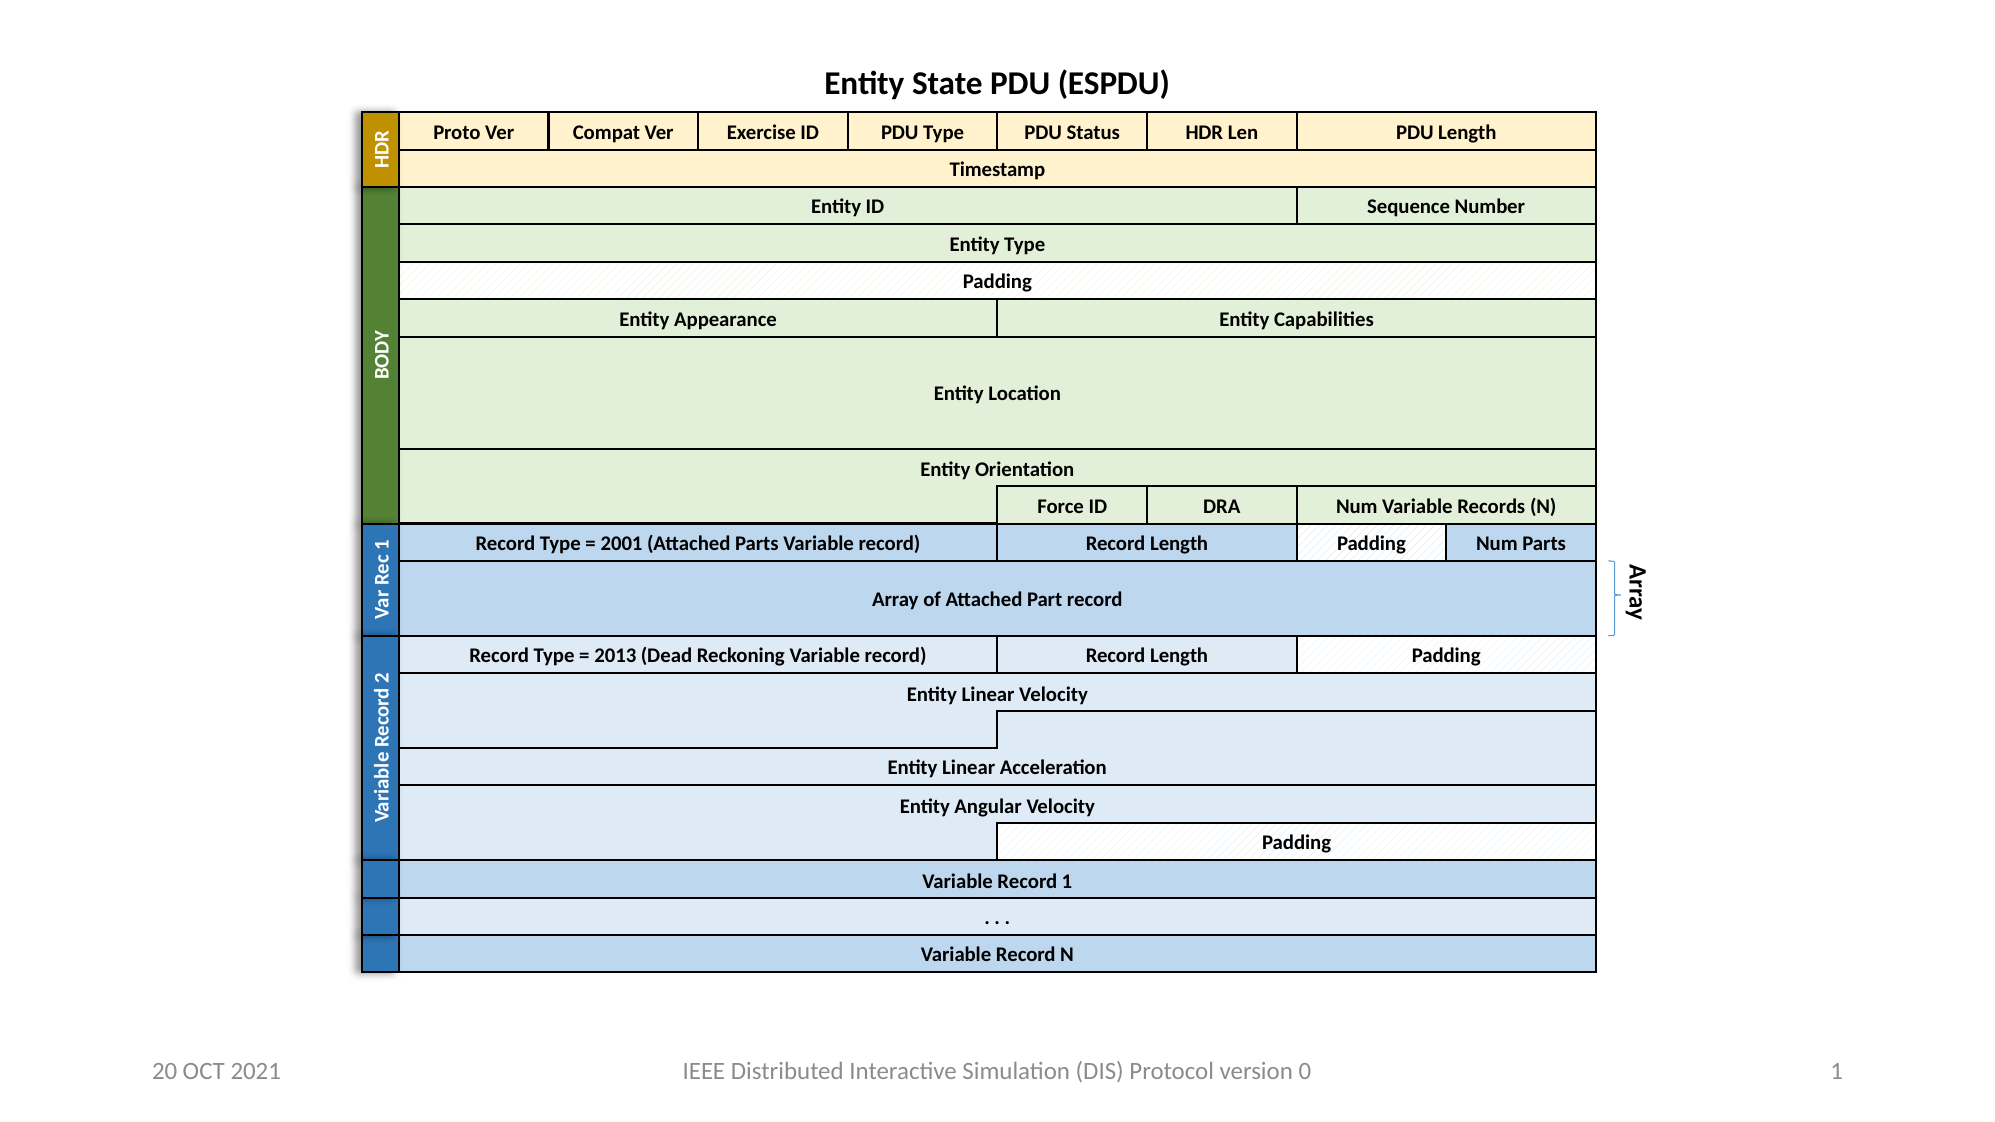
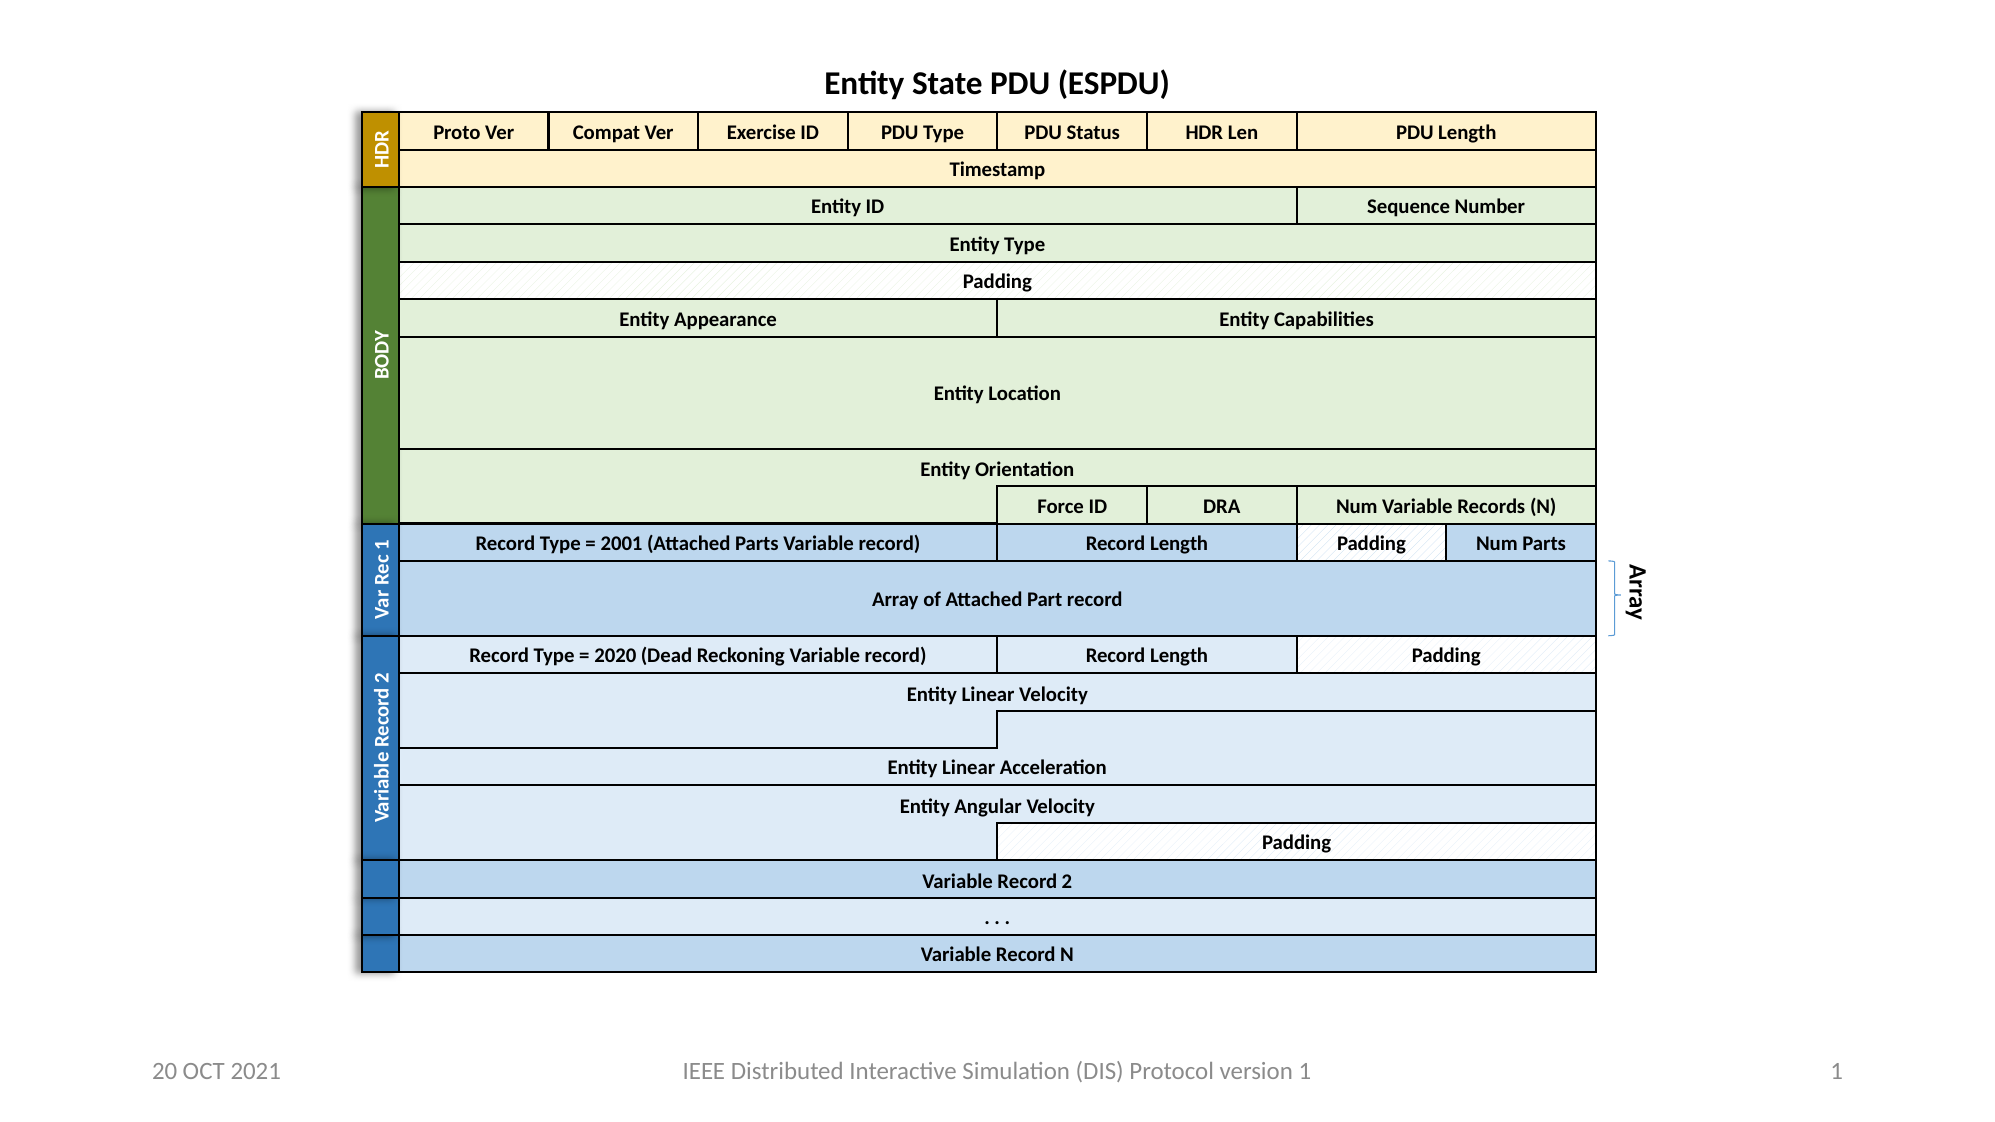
2013: 2013 -> 2020
Record 1: 1 -> 2
version 0: 0 -> 1
